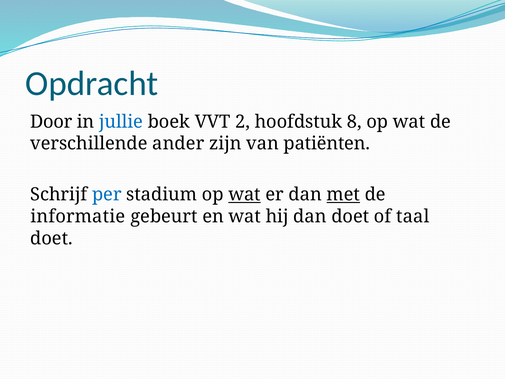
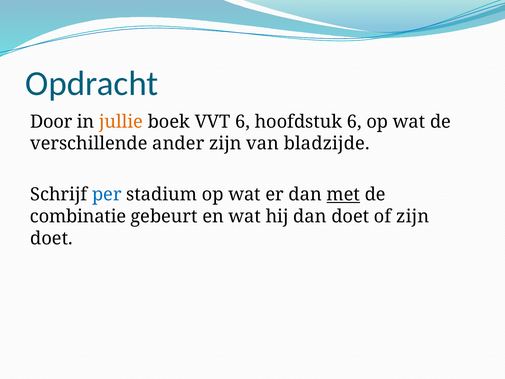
jullie colour: blue -> orange
VVT 2: 2 -> 6
hoofdstuk 8: 8 -> 6
patiënten: patiënten -> bladzijde
wat at (245, 194) underline: present -> none
informatie: informatie -> combinatie
of taal: taal -> zijn
